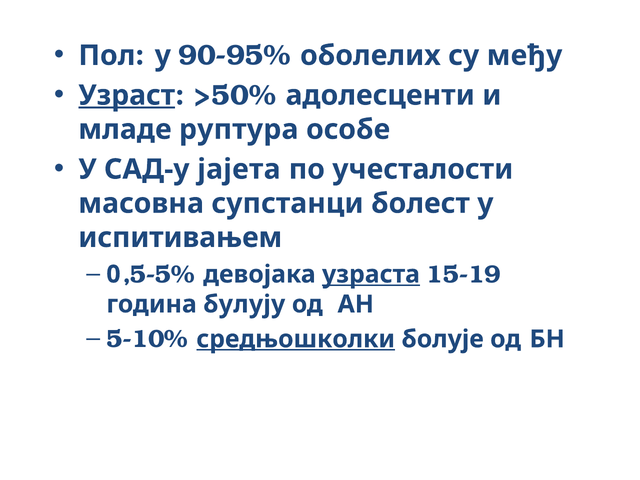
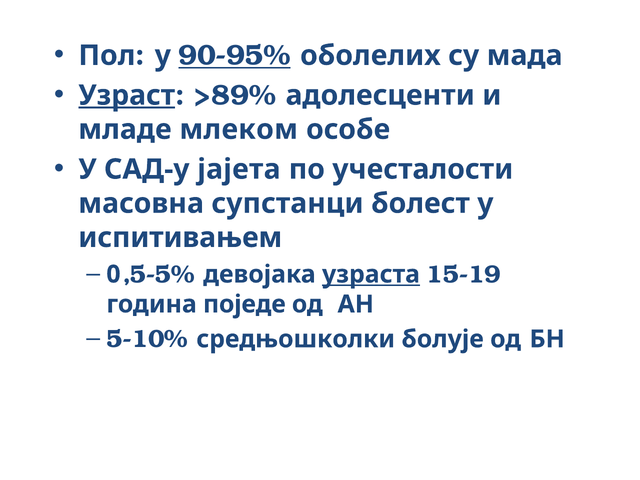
90-95% underline: none -> present
међу: међу -> мада
>50%: >50% -> >89%
руптура: руптура -> млеком
булују: булују -> поједе
средњошколки underline: present -> none
